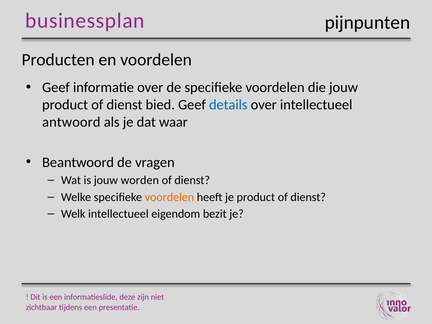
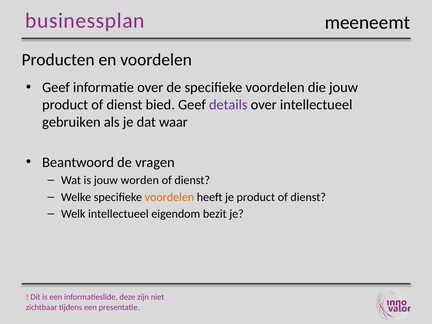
pijnpunten: pijnpunten -> meeneemt
details colour: blue -> purple
antwoord: antwoord -> gebruiken
